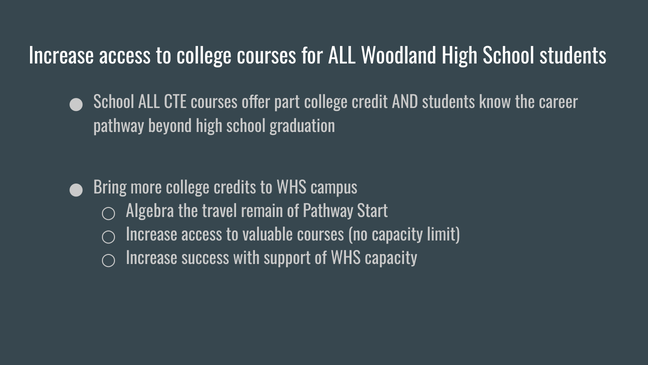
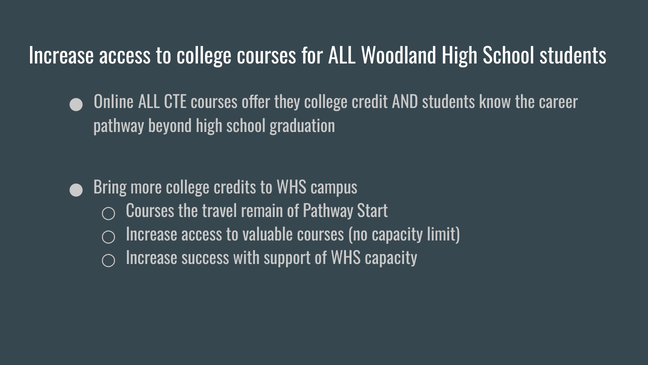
School at (114, 103): School -> Online
part: part -> they
Algebra at (150, 211): Algebra -> Courses
